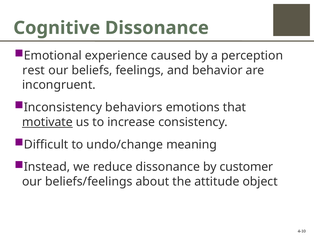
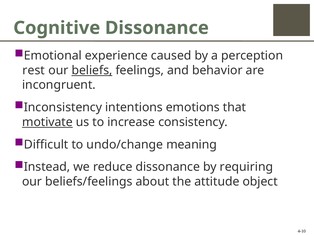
beliefs underline: none -> present
behaviors: behaviors -> intentions
customer: customer -> requiring
